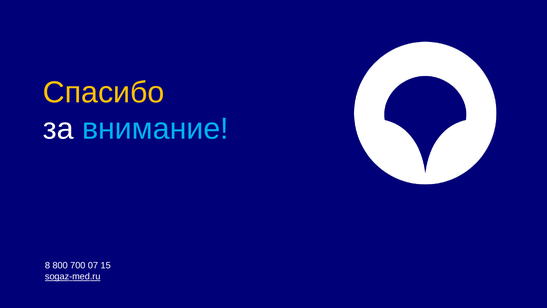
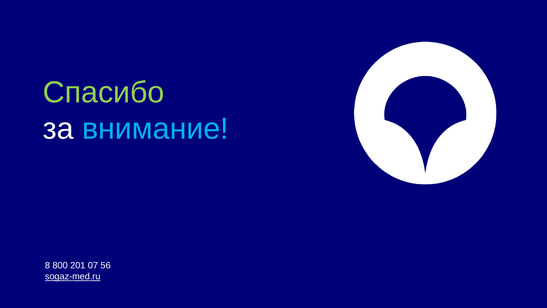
Спасибо colour: yellow -> light green
700: 700 -> 201
15: 15 -> 56
